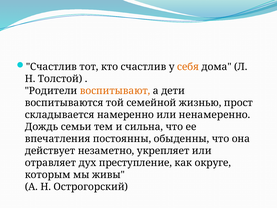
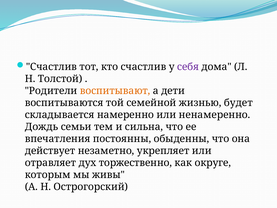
себя colour: orange -> purple
прост: прост -> будет
преступление: преступление -> торжественно
